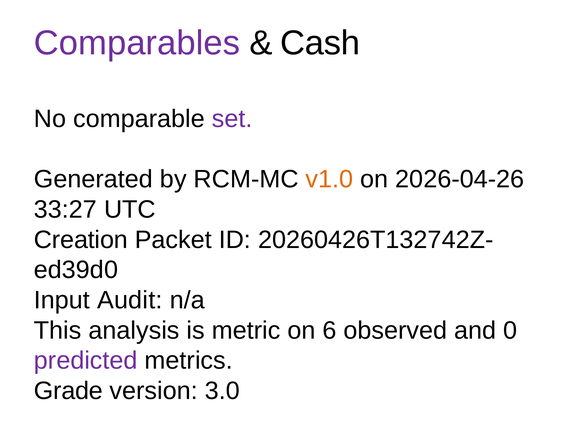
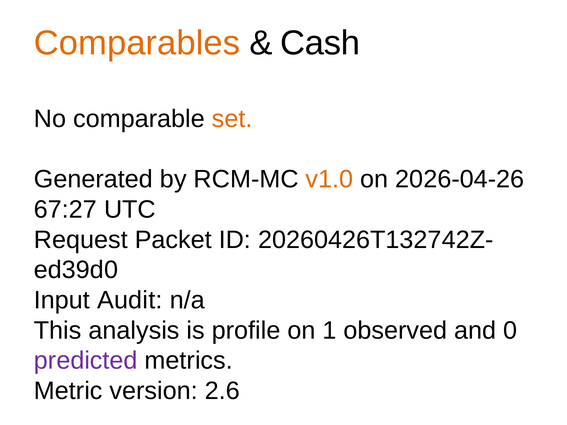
Comparables colour: purple -> orange
set colour: purple -> orange
33:27: 33:27 -> 67:27
Creation: Creation -> Request
metric: metric -> profile
6: 6 -> 1
Grade: Grade -> Metric
3.0: 3.0 -> 2.6
